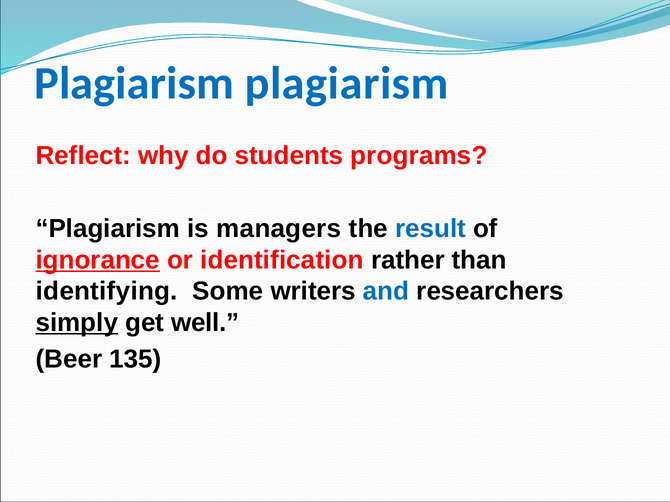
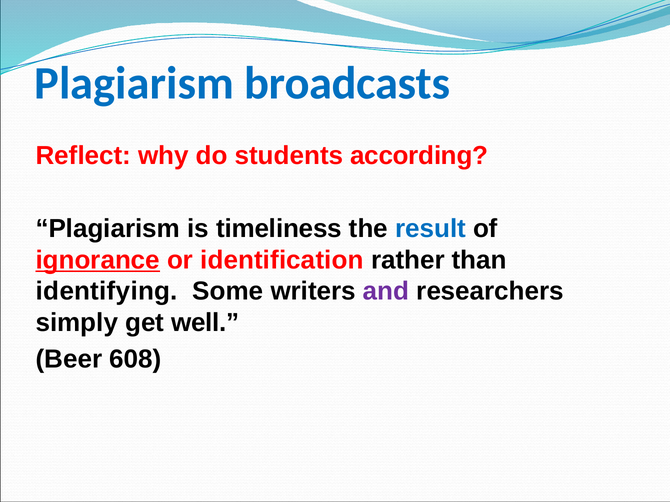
Plagiarism plagiarism: plagiarism -> broadcasts
programs: programs -> according
managers: managers -> timeliness
and colour: blue -> purple
simply underline: present -> none
135: 135 -> 608
